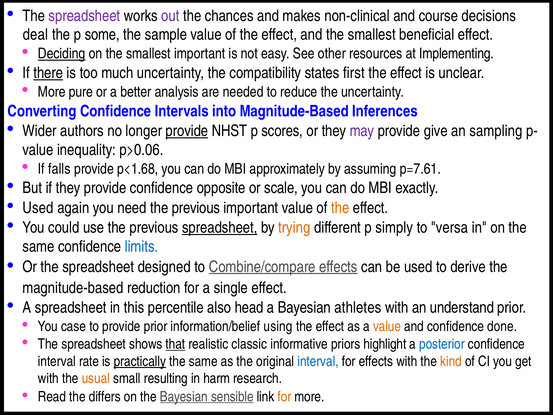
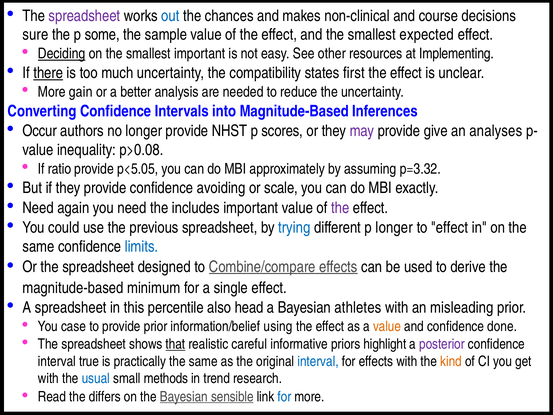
out colour: purple -> blue
deal: deal -> sure
beneficial: beneficial -> expected
pure: pure -> gain
Wider: Wider -> Occur
provide at (187, 131) underline: present -> none
sampling: sampling -> analyses
p>0.06: p>0.06 -> p>0.08
falls: falls -> ratio
p<1.68: p<1.68 -> p<5.05
p=7.61: p=7.61 -> p=3.32
opposite: opposite -> avoiding
Used at (38, 208): Used -> Need
need the previous: previous -> includes
the at (340, 208) colour: orange -> purple
spreadsheet at (220, 227) underline: present -> none
trying colour: orange -> blue
p simply: simply -> longer
to versa: versa -> effect
reduction: reduction -> minimum
understand: understand -> misleading
classic: classic -> careful
posterior colour: blue -> purple
rate: rate -> true
practically underline: present -> none
usual colour: orange -> blue
resulting: resulting -> methods
harm: harm -> trend
for at (284, 397) colour: orange -> blue
